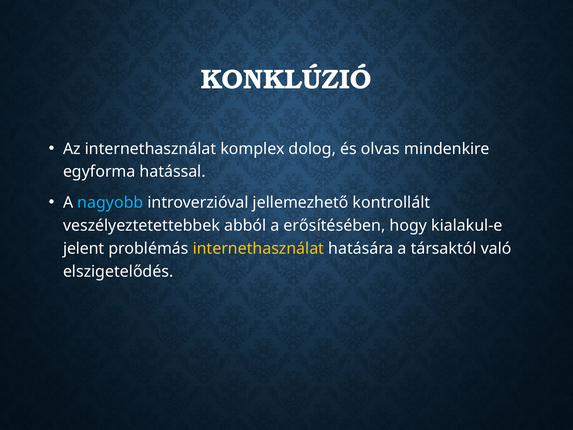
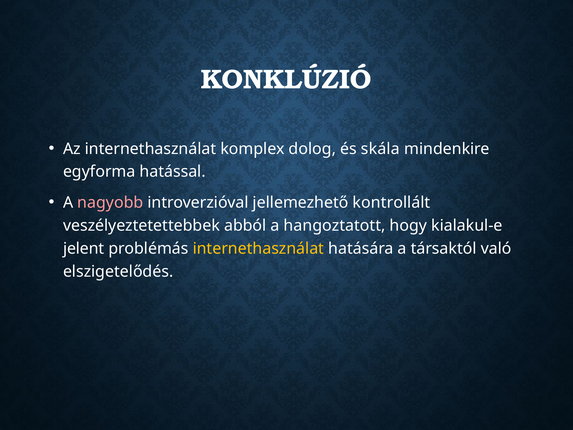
olvas: olvas -> skála
nagyobb colour: light blue -> pink
erősítésében: erősítésében -> hangoztatott
